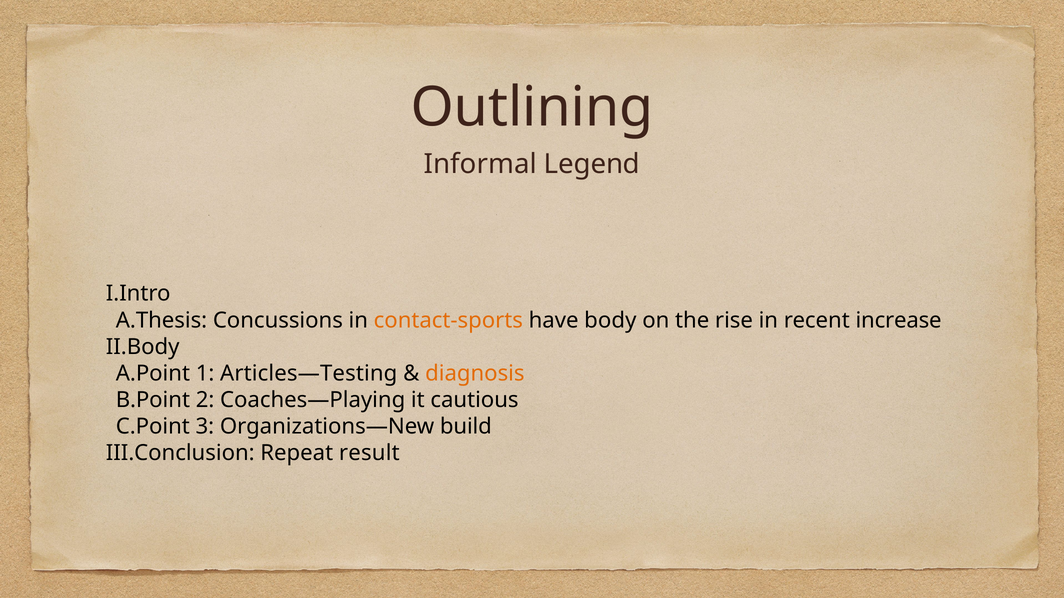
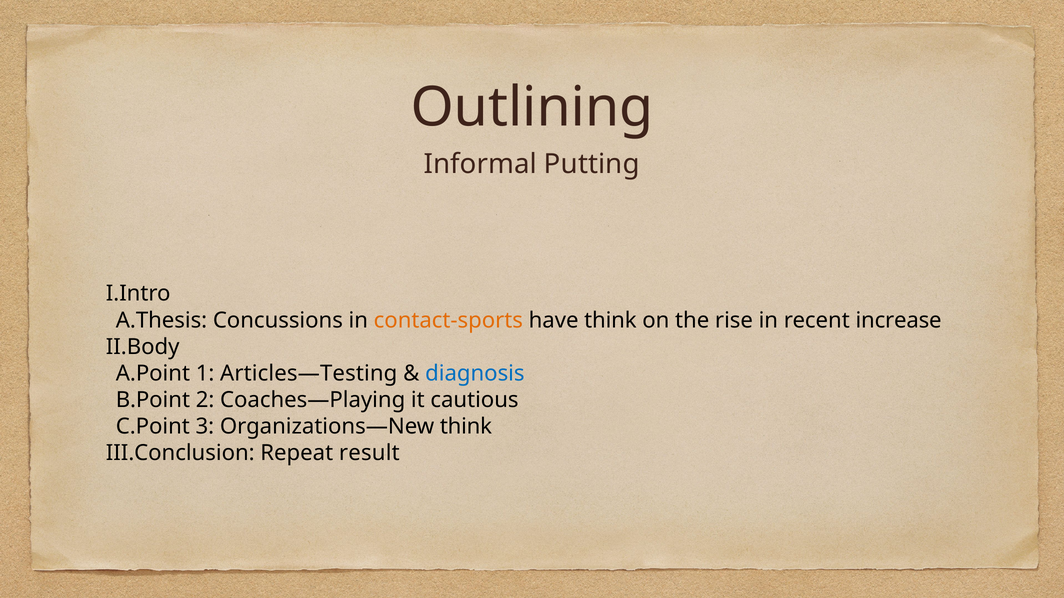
Legend: Legend -> Putting
have body: body -> think
diagnosis colour: orange -> blue
Organizations—New build: build -> think
